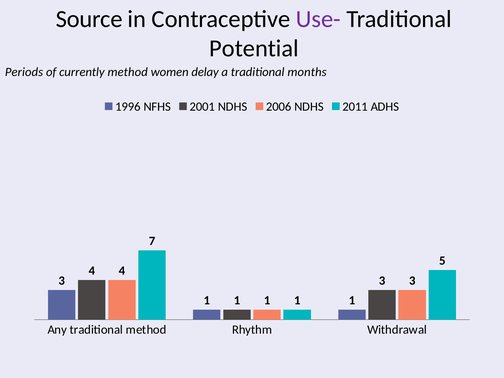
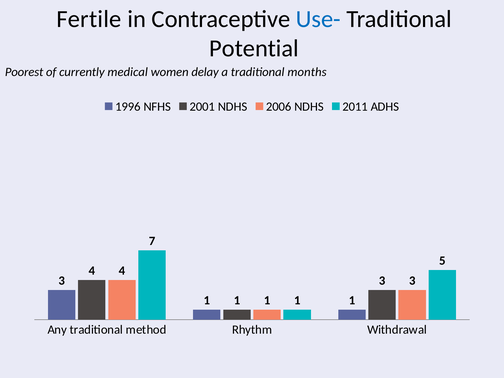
Source: Source -> Fertile
Use- colour: purple -> blue
Periods: Periods -> Poorest
currently method: method -> medical
